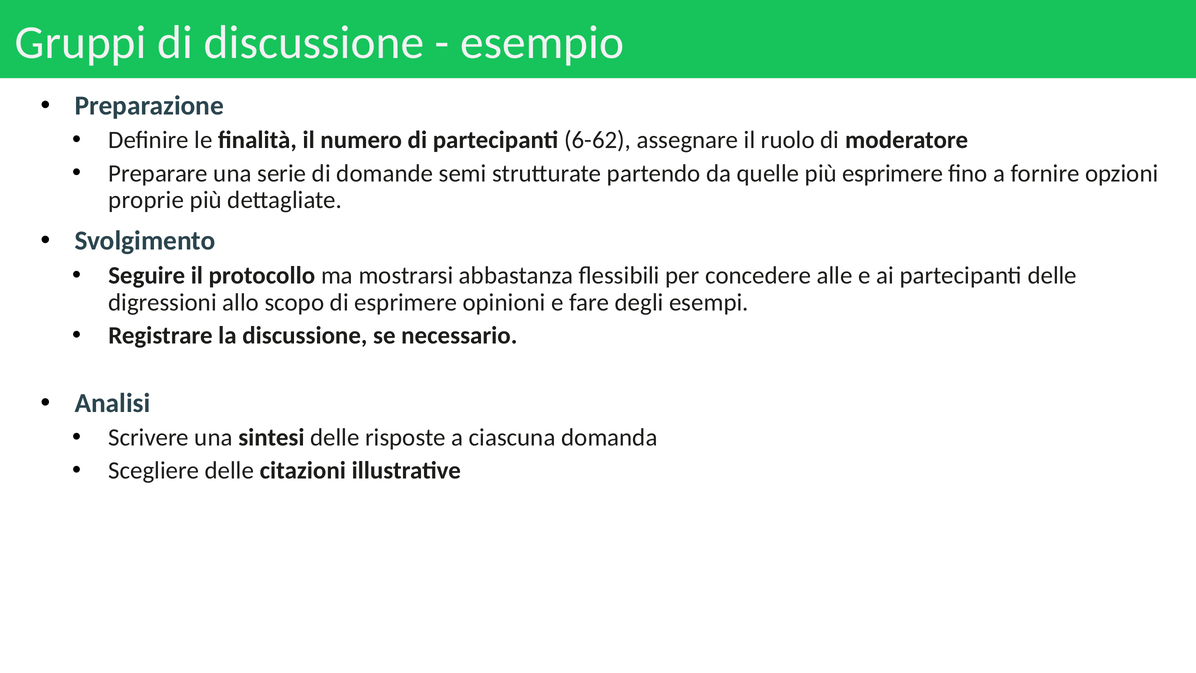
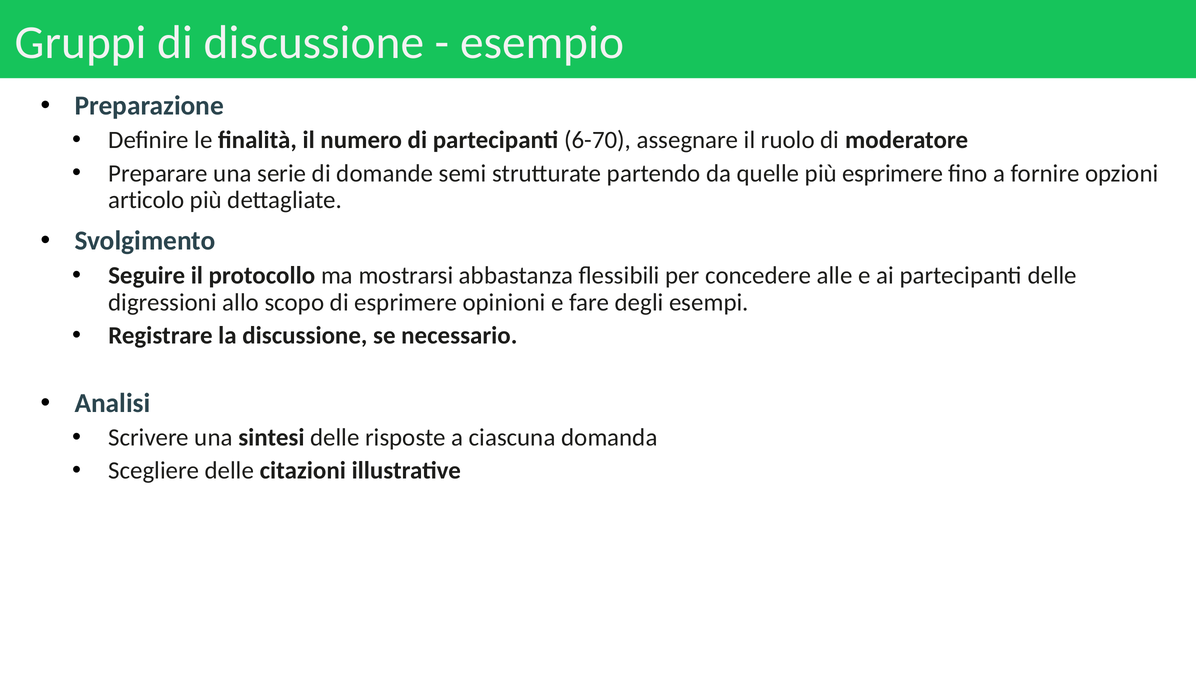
6-62: 6-62 -> 6-70
proprie: proprie -> articolo
